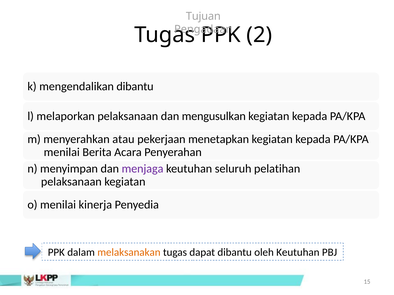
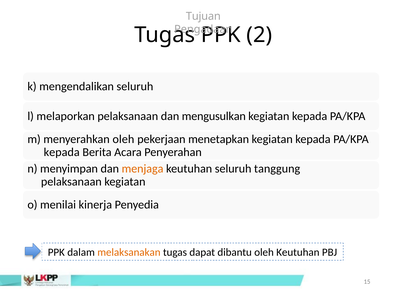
mengendalikan dibantu: dibantu -> seluruh
menyerahkan atau: atau -> oleh
menilai at (62, 152): menilai -> kepada
menjaga colour: purple -> orange
pelatihan: pelatihan -> tanggung
